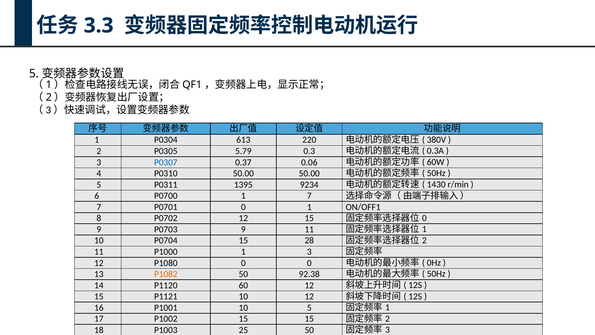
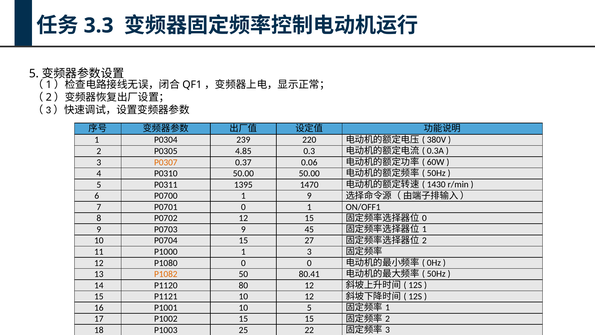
613: 613 -> 239
5.79: 5.79 -> 4.85
P0307 colour: blue -> orange
9234: 9234 -> 1470
1 7: 7 -> 9
9 11: 11 -> 45
28: 28 -> 27
92.38: 92.38 -> 80.41
60: 60 -> 80
25 50: 50 -> 22
